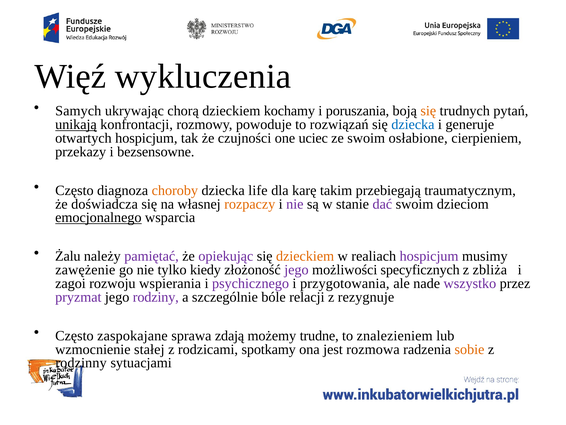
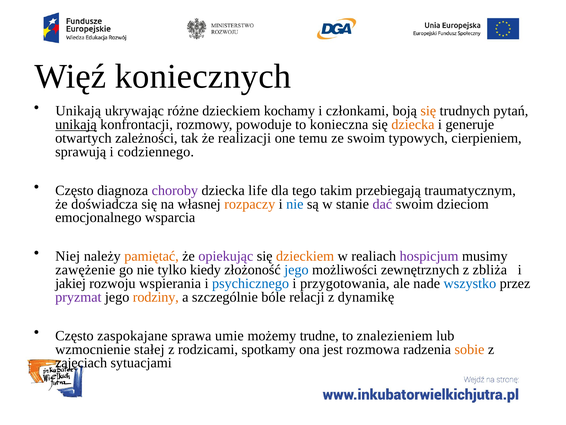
wykluczenia: wykluczenia -> koniecznych
Samych at (78, 111): Samych -> Unikają
chorą: chorą -> różne
poruszania: poruszania -> członkami
rozwiązań: rozwiązań -> konieczna
dziecka at (413, 124) colour: blue -> orange
otwartych hospicjum: hospicjum -> zależności
czujności: czujności -> realizacji
uciec: uciec -> temu
osłabione: osłabione -> typowych
przekazy: przekazy -> sprawują
bezsensowne: bezsensowne -> codziennego
choroby colour: orange -> purple
karę: karę -> tego
nie at (295, 204) colour: purple -> blue
emocjonalnego underline: present -> none
Żalu: Żalu -> Niej
pamiętać colour: purple -> orange
jego at (296, 270) colour: purple -> blue
specyficznych: specyficznych -> zewnętrznych
zagoi: zagoi -> jakiej
psychicznego colour: purple -> blue
wszystko colour: purple -> blue
rodziny colour: purple -> orange
rezygnuje: rezygnuje -> dynamikę
zdają: zdają -> umie
rodzinny: rodzinny -> zajęciach
